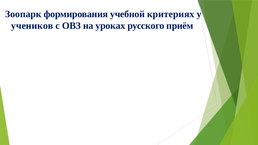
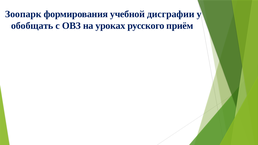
критериях: критериях -> дисграфии
учеников: учеников -> обобщать
